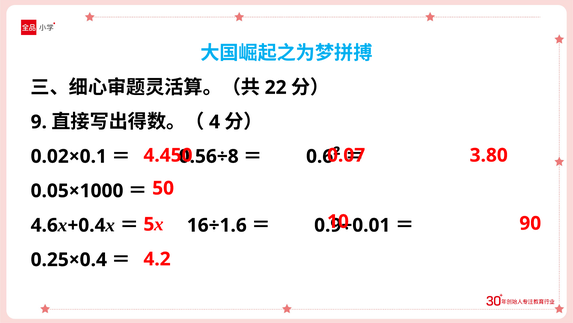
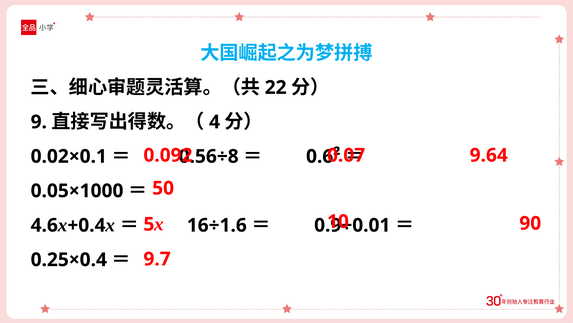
4.450: 4.450 -> 0.092
3.80: 3.80 -> 9.64
4.2: 4.2 -> 9.7
